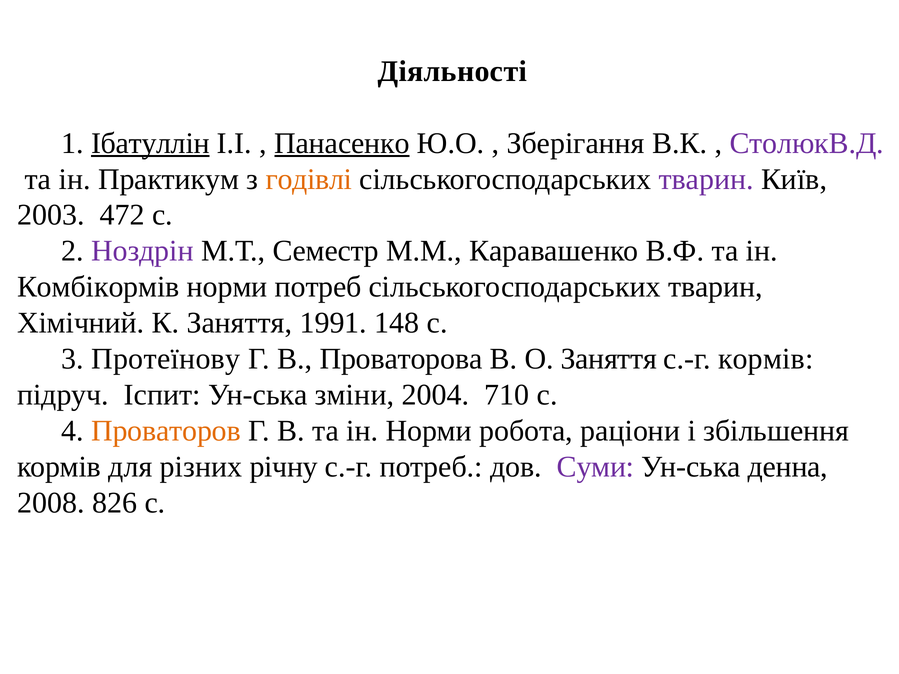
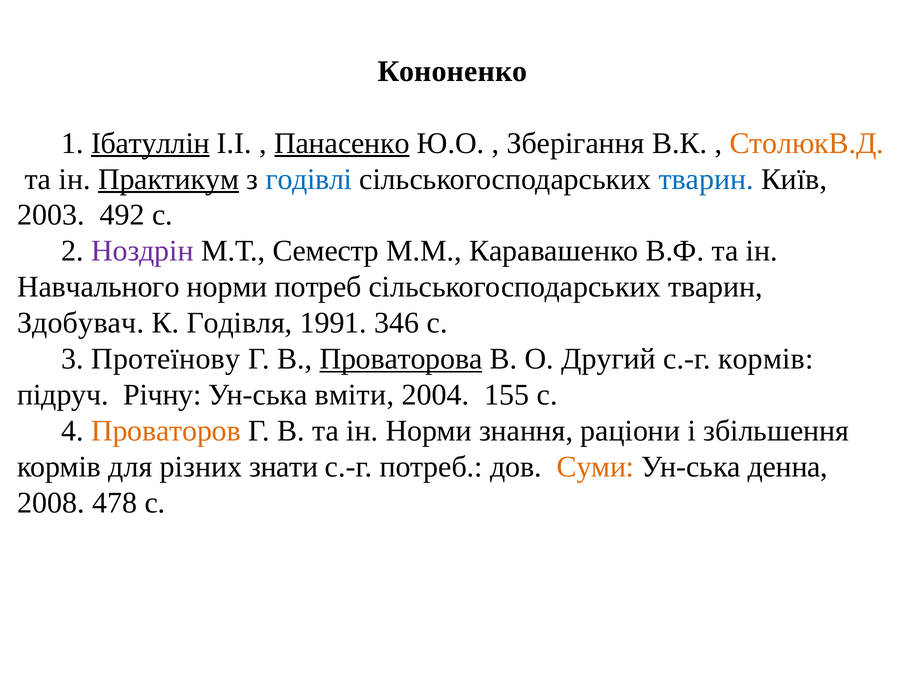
Діяльності: Діяльності -> Кононенко
СтолюкВ.Д colour: purple -> orange
Практикум underline: none -> present
годівлі colour: orange -> blue
тварин at (706, 179) colour: purple -> blue
472: 472 -> 492
Комбікормів: Комбікормів -> Навчального
Хімічний: Хімічний -> Здобувач
К Заняття: Заняття -> Годівля
148: 148 -> 346
Проваторова underline: none -> present
О Заняття: Заняття -> Другий
Іспит: Іспит -> Річну
зміни: зміни -> вміти
710: 710 -> 155
робота: робота -> знання
річну: річну -> знати
Суми colour: purple -> orange
826: 826 -> 478
